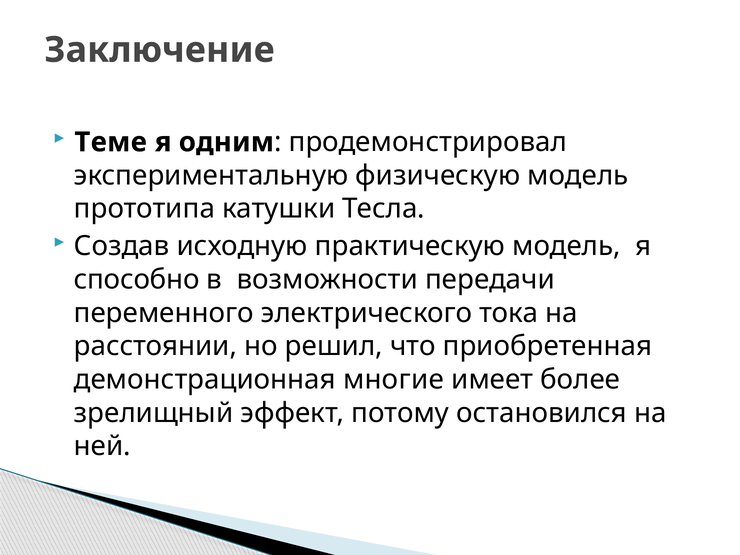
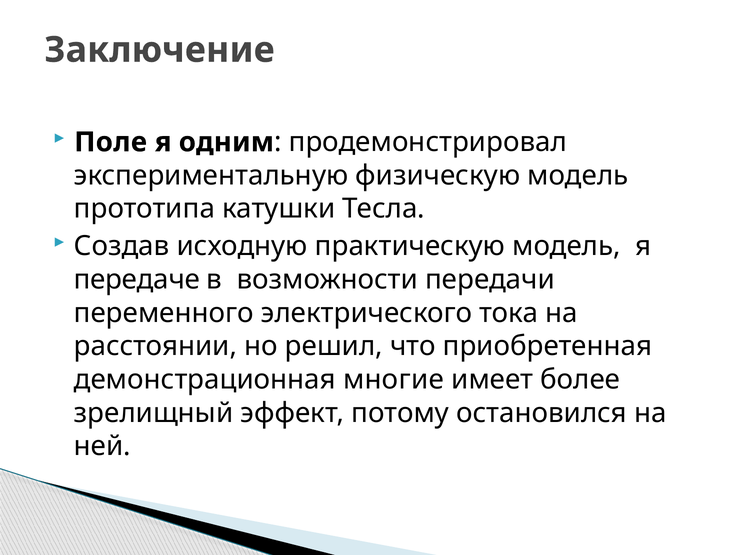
Теме: Теме -> Поле
способно: способно -> передаче
